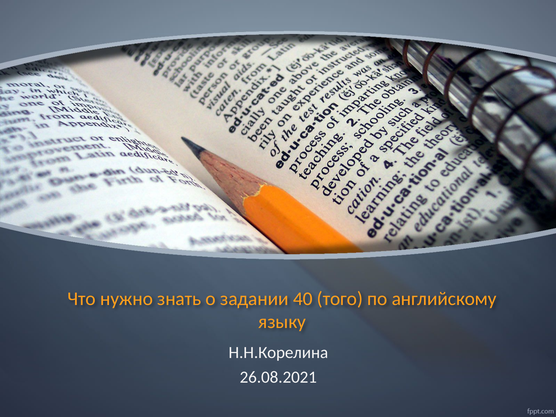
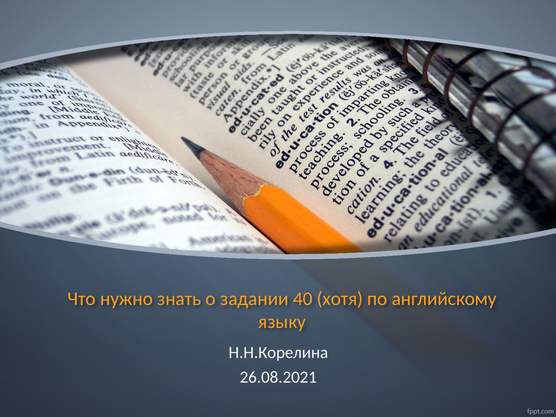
того: того -> хотя
